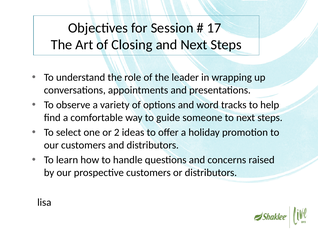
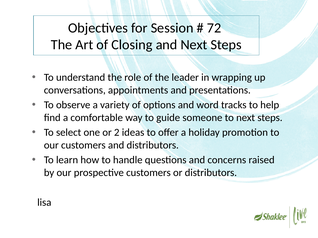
17: 17 -> 72
